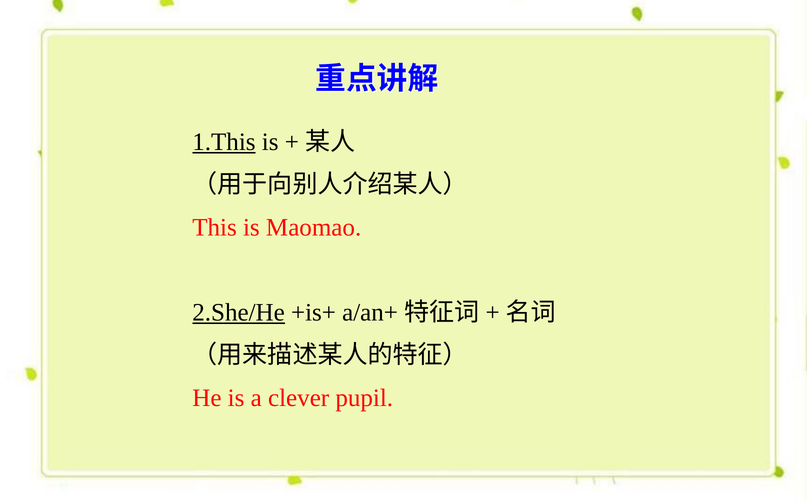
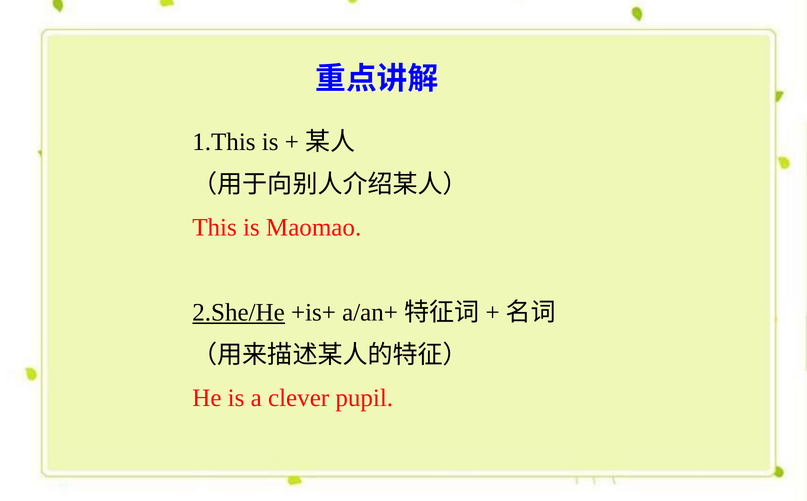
1.This underline: present -> none
